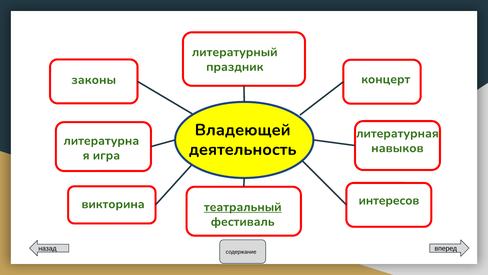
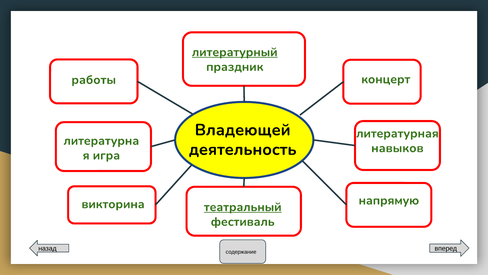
литературный underline: none -> present
законы: законы -> работы
интересов: интересов -> напрямую
